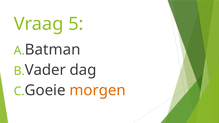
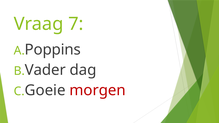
5: 5 -> 7
Batman: Batman -> Poppins
morgen colour: orange -> red
